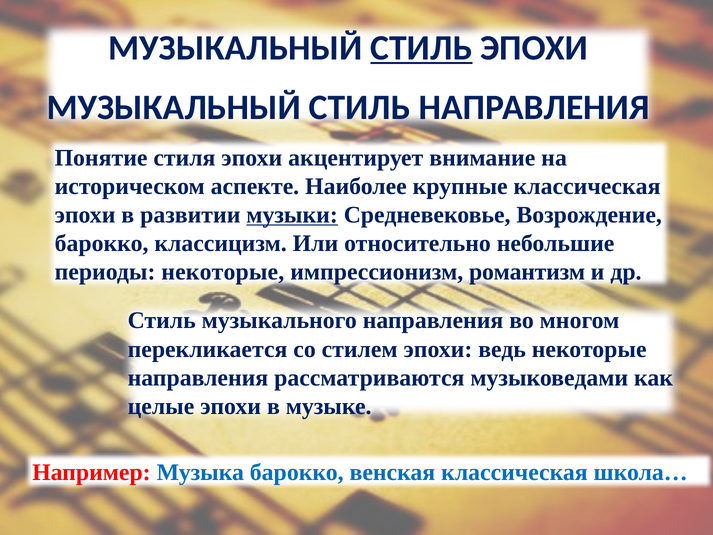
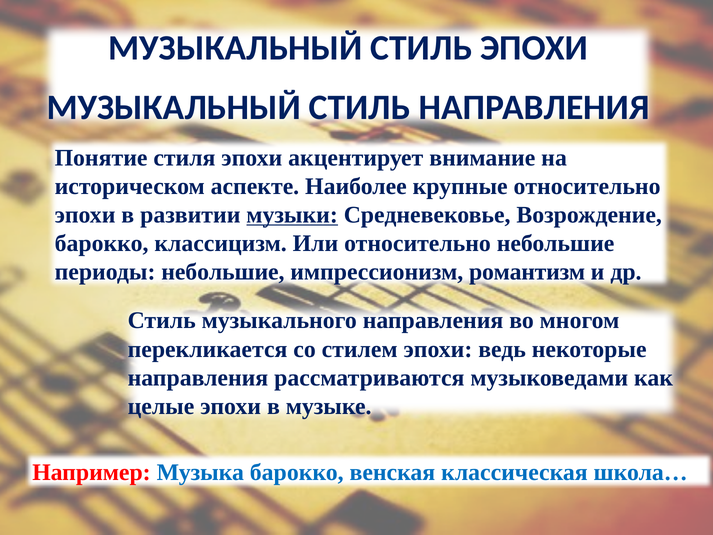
СТИЛЬ at (421, 48) underline: present -> none
крупные классическая: классическая -> относительно
периоды некоторые: некоторые -> небольшие
